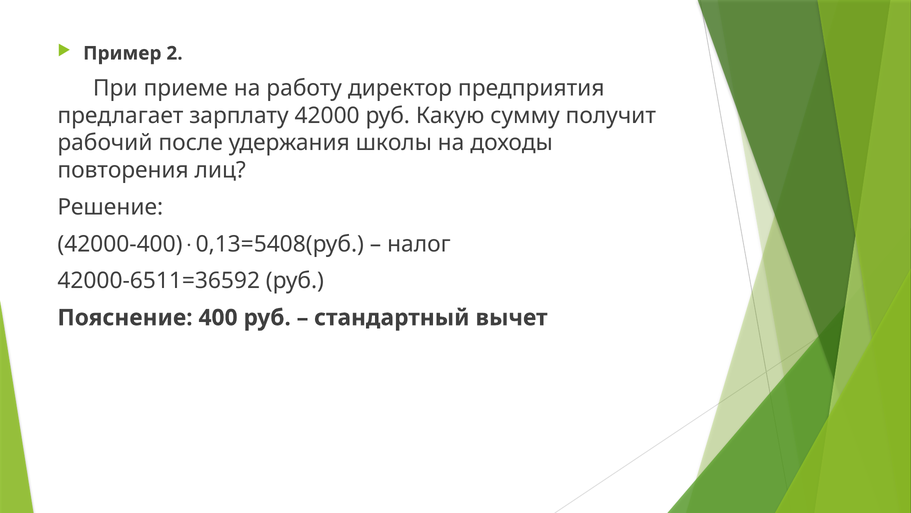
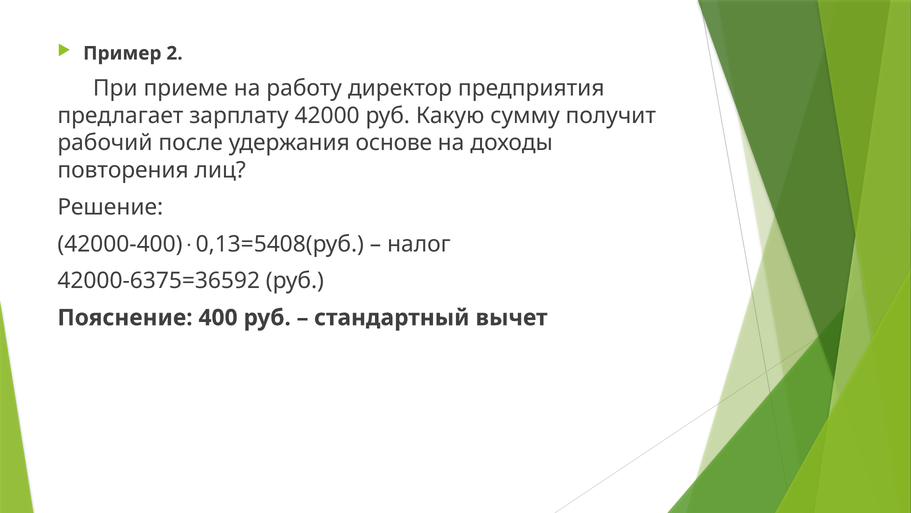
школы: школы -> основе
42000-6511=36592: 42000-6511=36592 -> 42000-6375=36592
